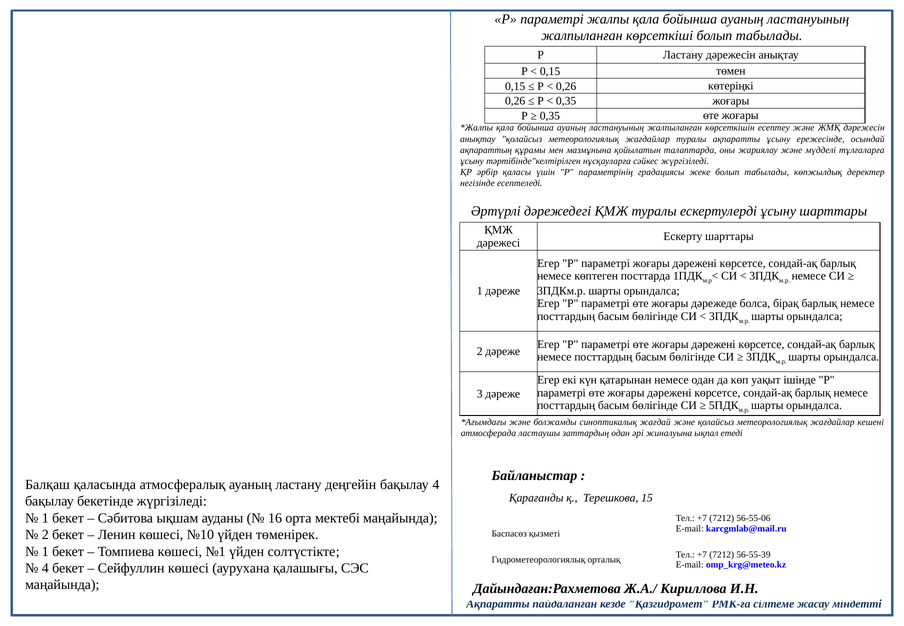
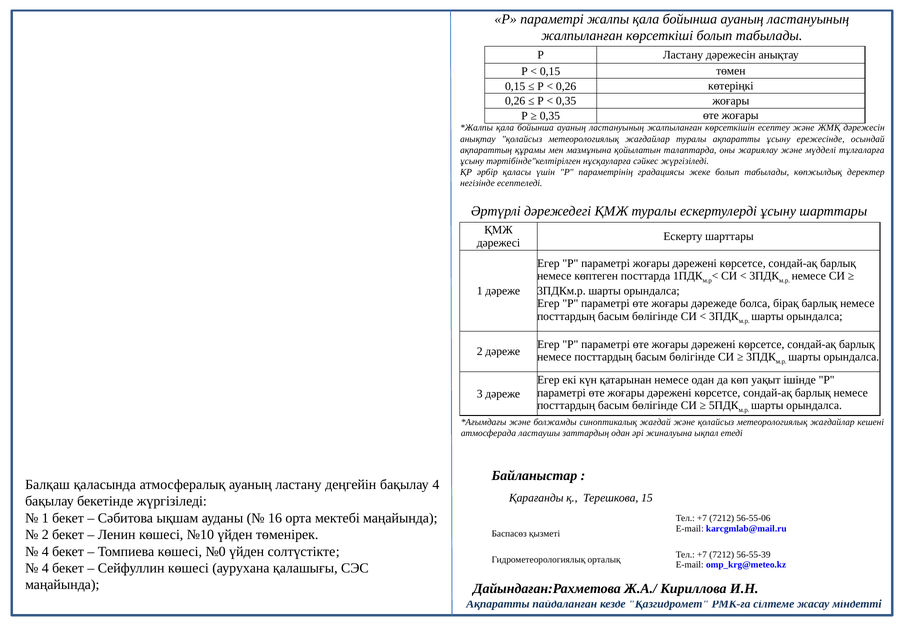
1 at (45, 551): 1 -> 4
№1: №1 -> №0
